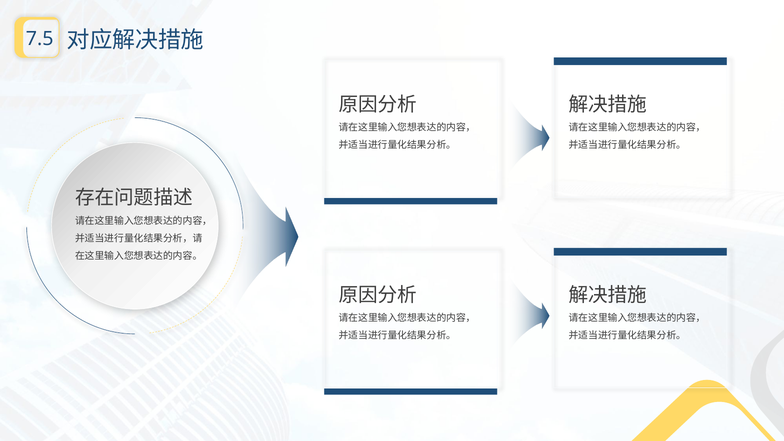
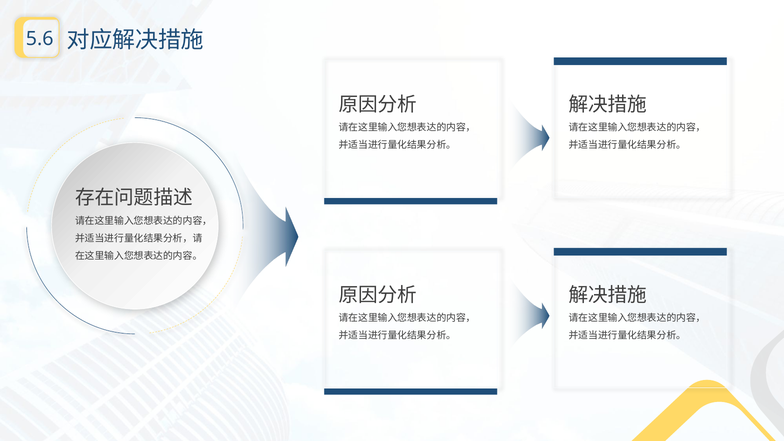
7.5: 7.5 -> 5.6
